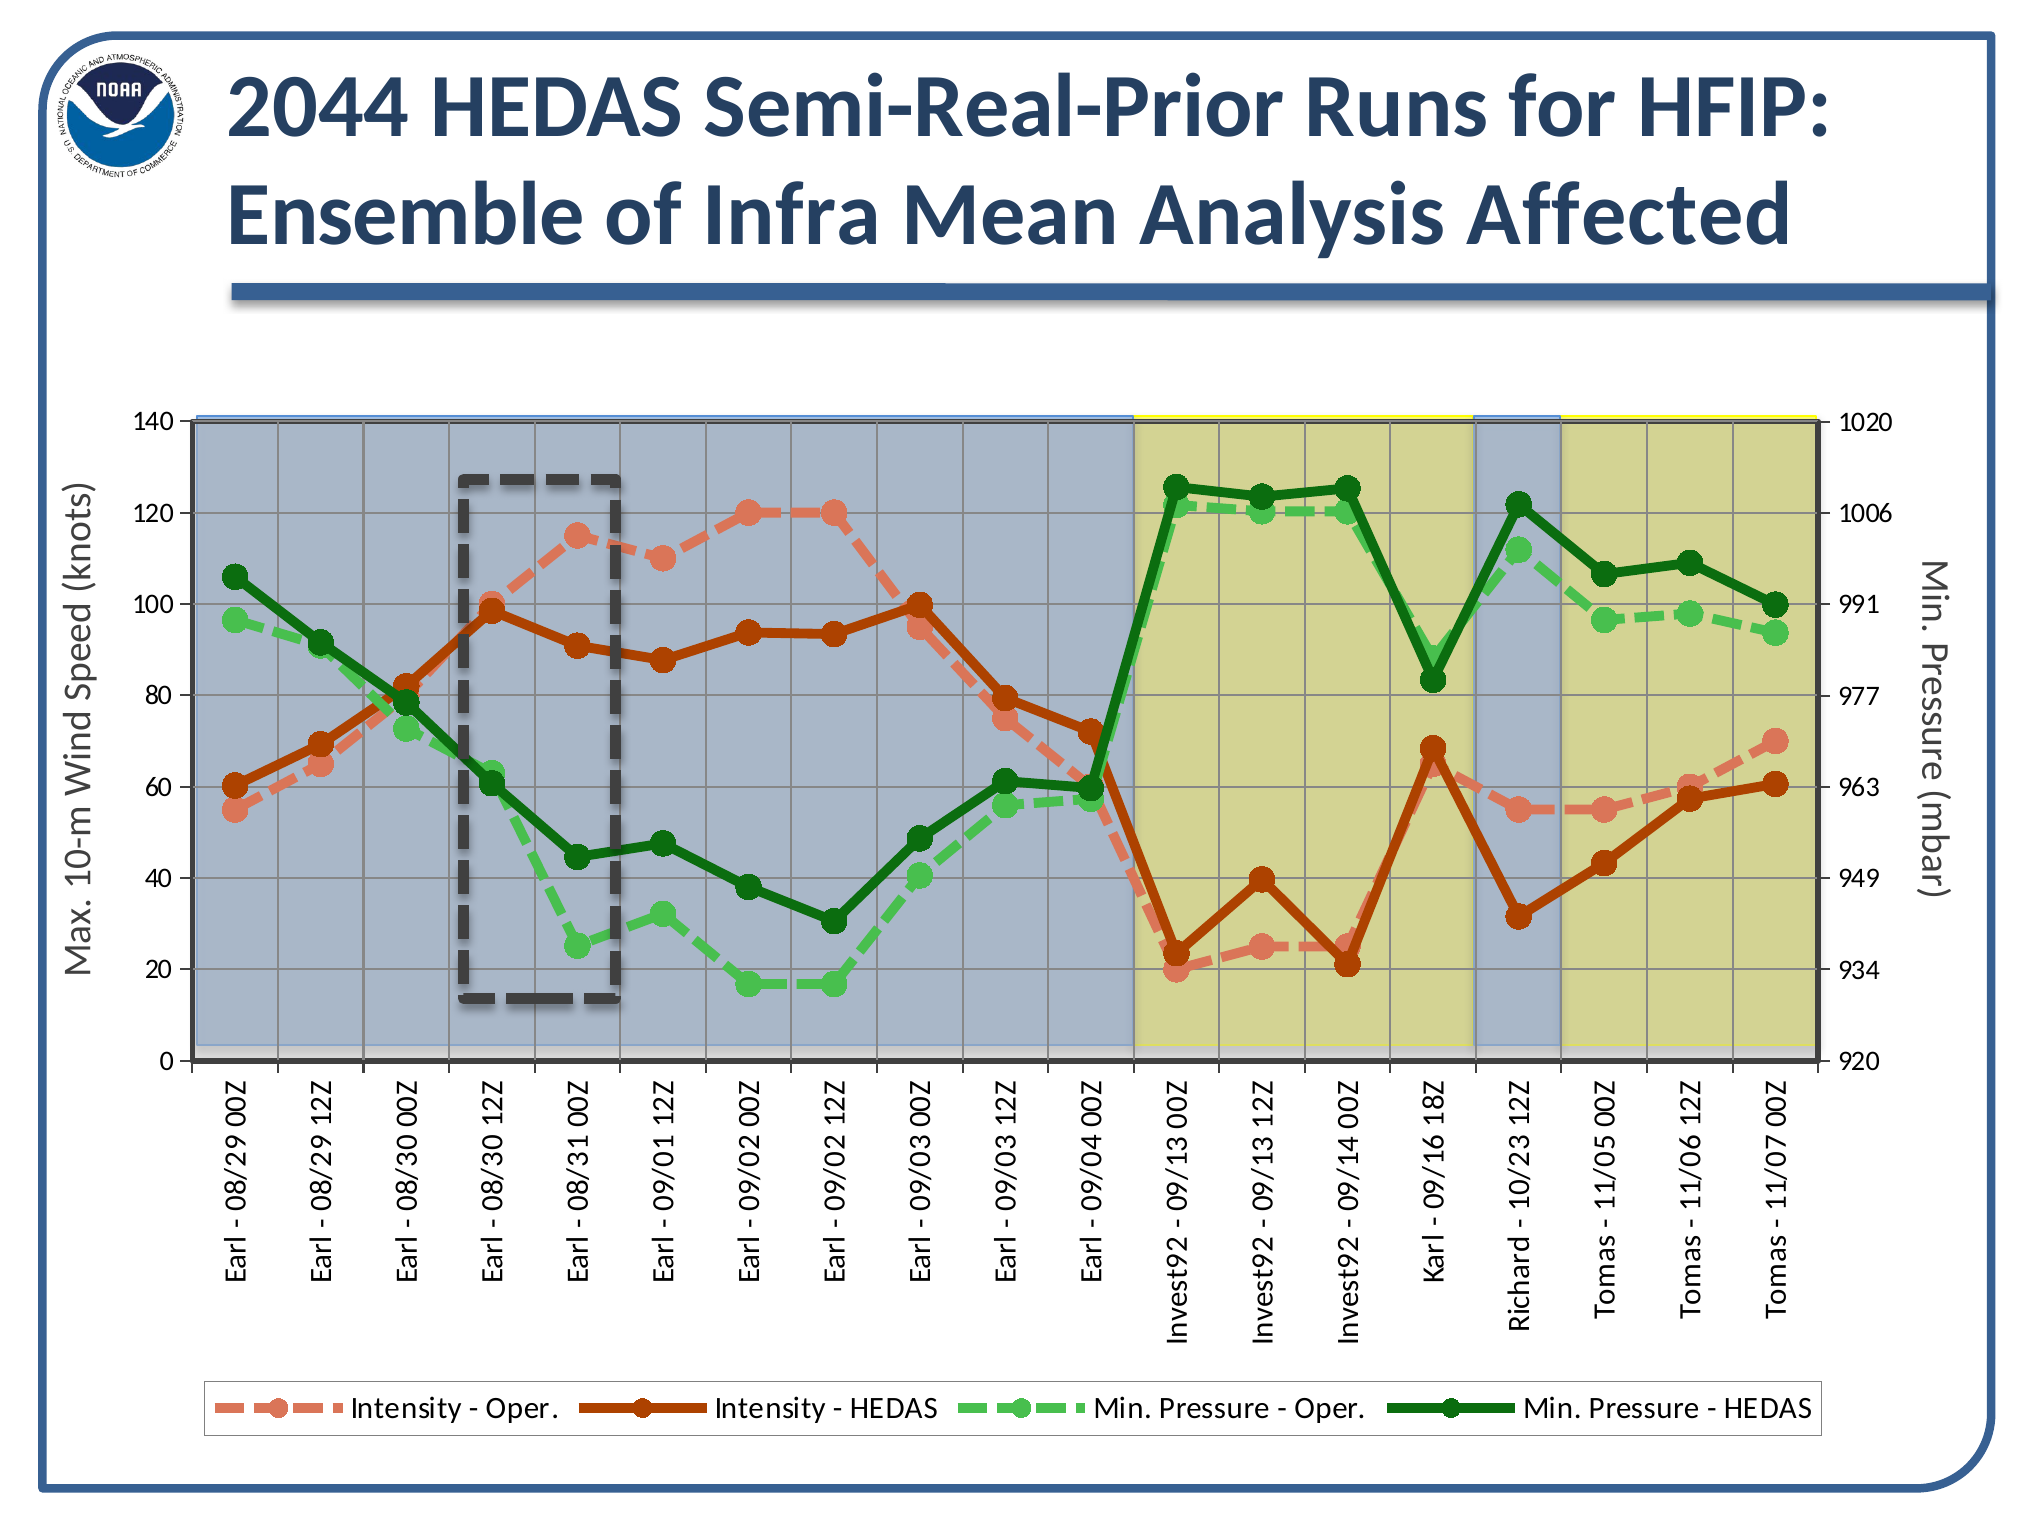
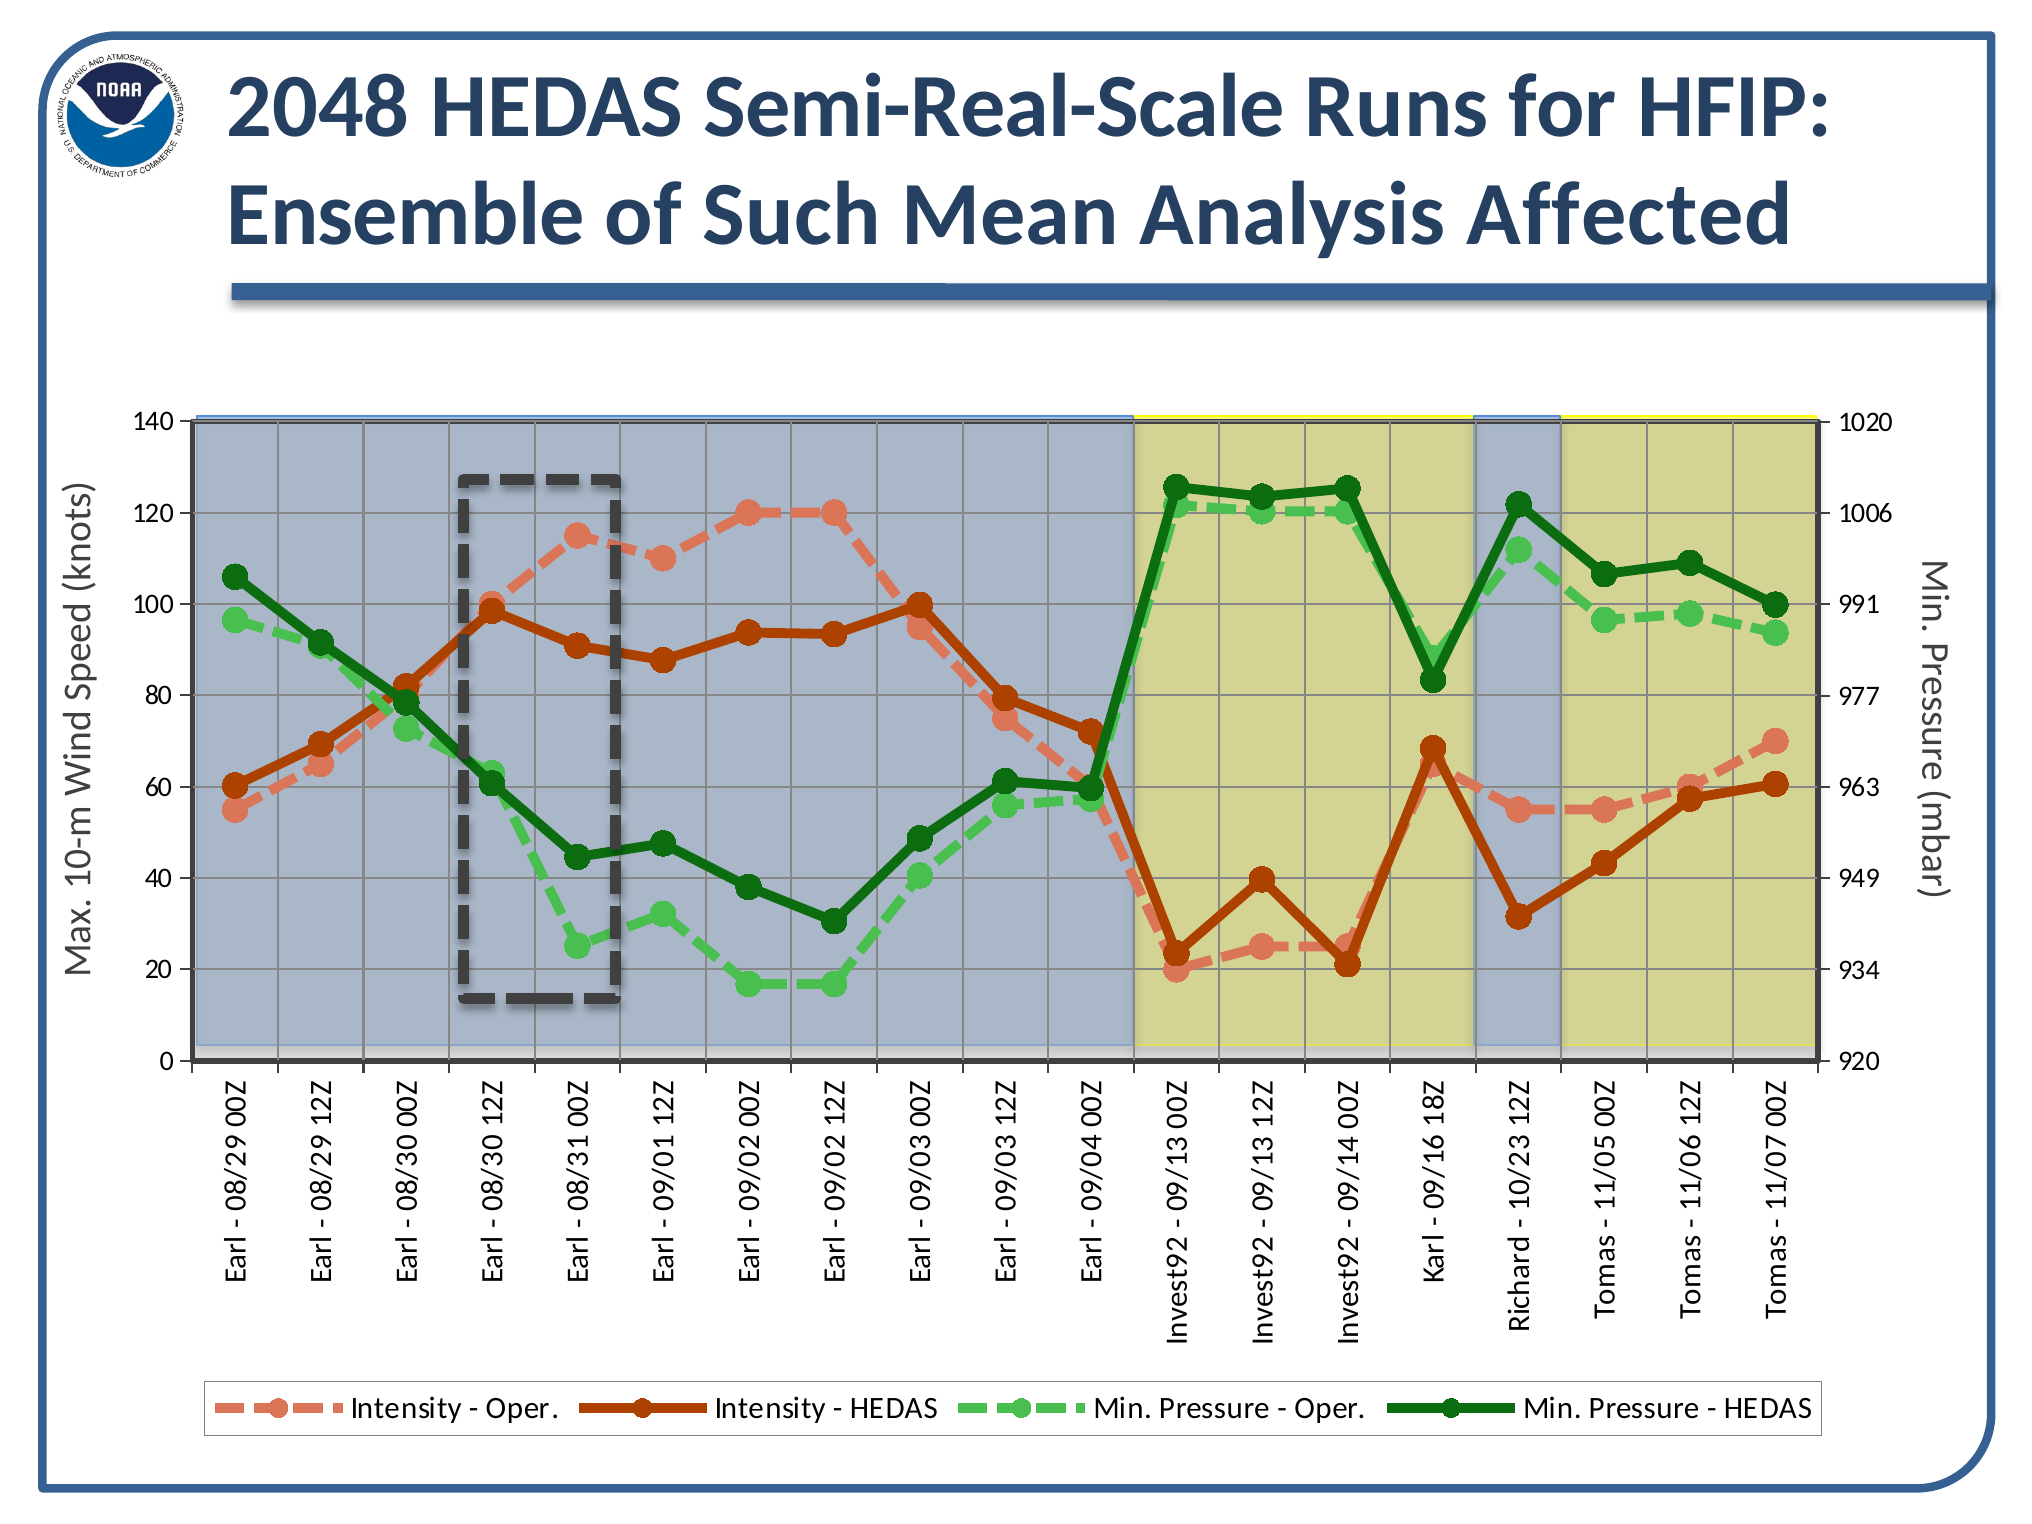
2044: 2044 -> 2048
Semi-Real-Prior: Semi-Real-Prior -> Semi-Real-Scale
Infra: Infra -> Such
